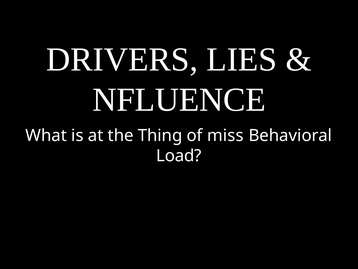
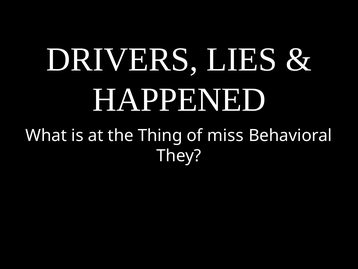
NFLUENCE: NFLUENCE -> HAPPENED
Load: Load -> They
